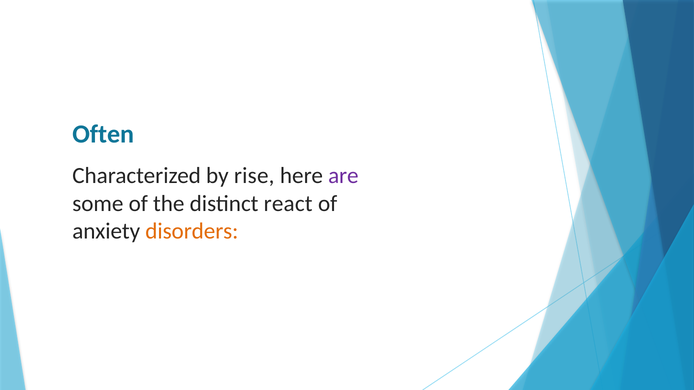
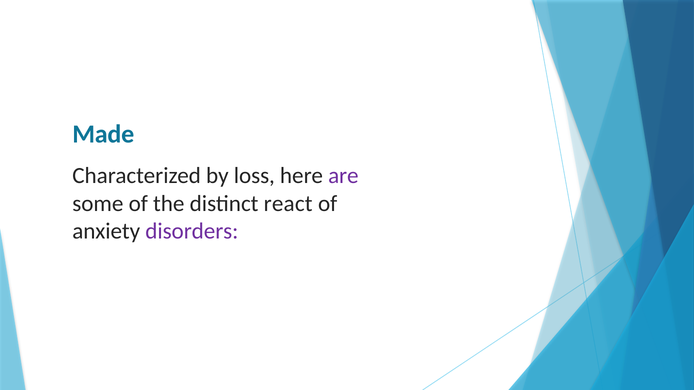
Often: Often -> Made
rise: rise -> loss
disorders colour: orange -> purple
